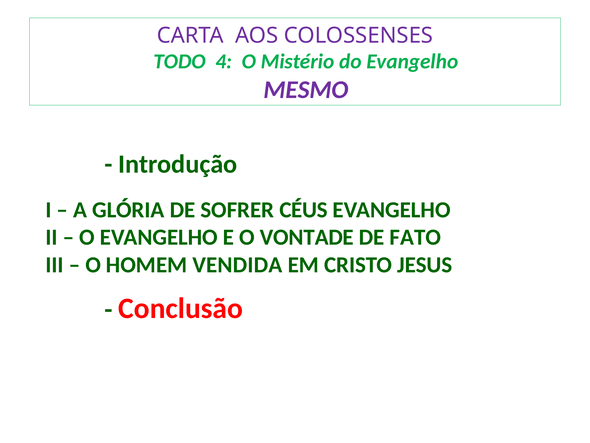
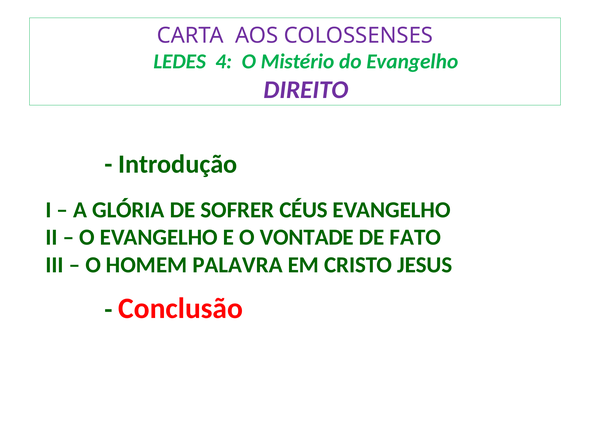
TODO: TODO -> LEDES
MESMO: MESMO -> DIREITO
VENDIDA: VENDIDA -> PALAVRA
